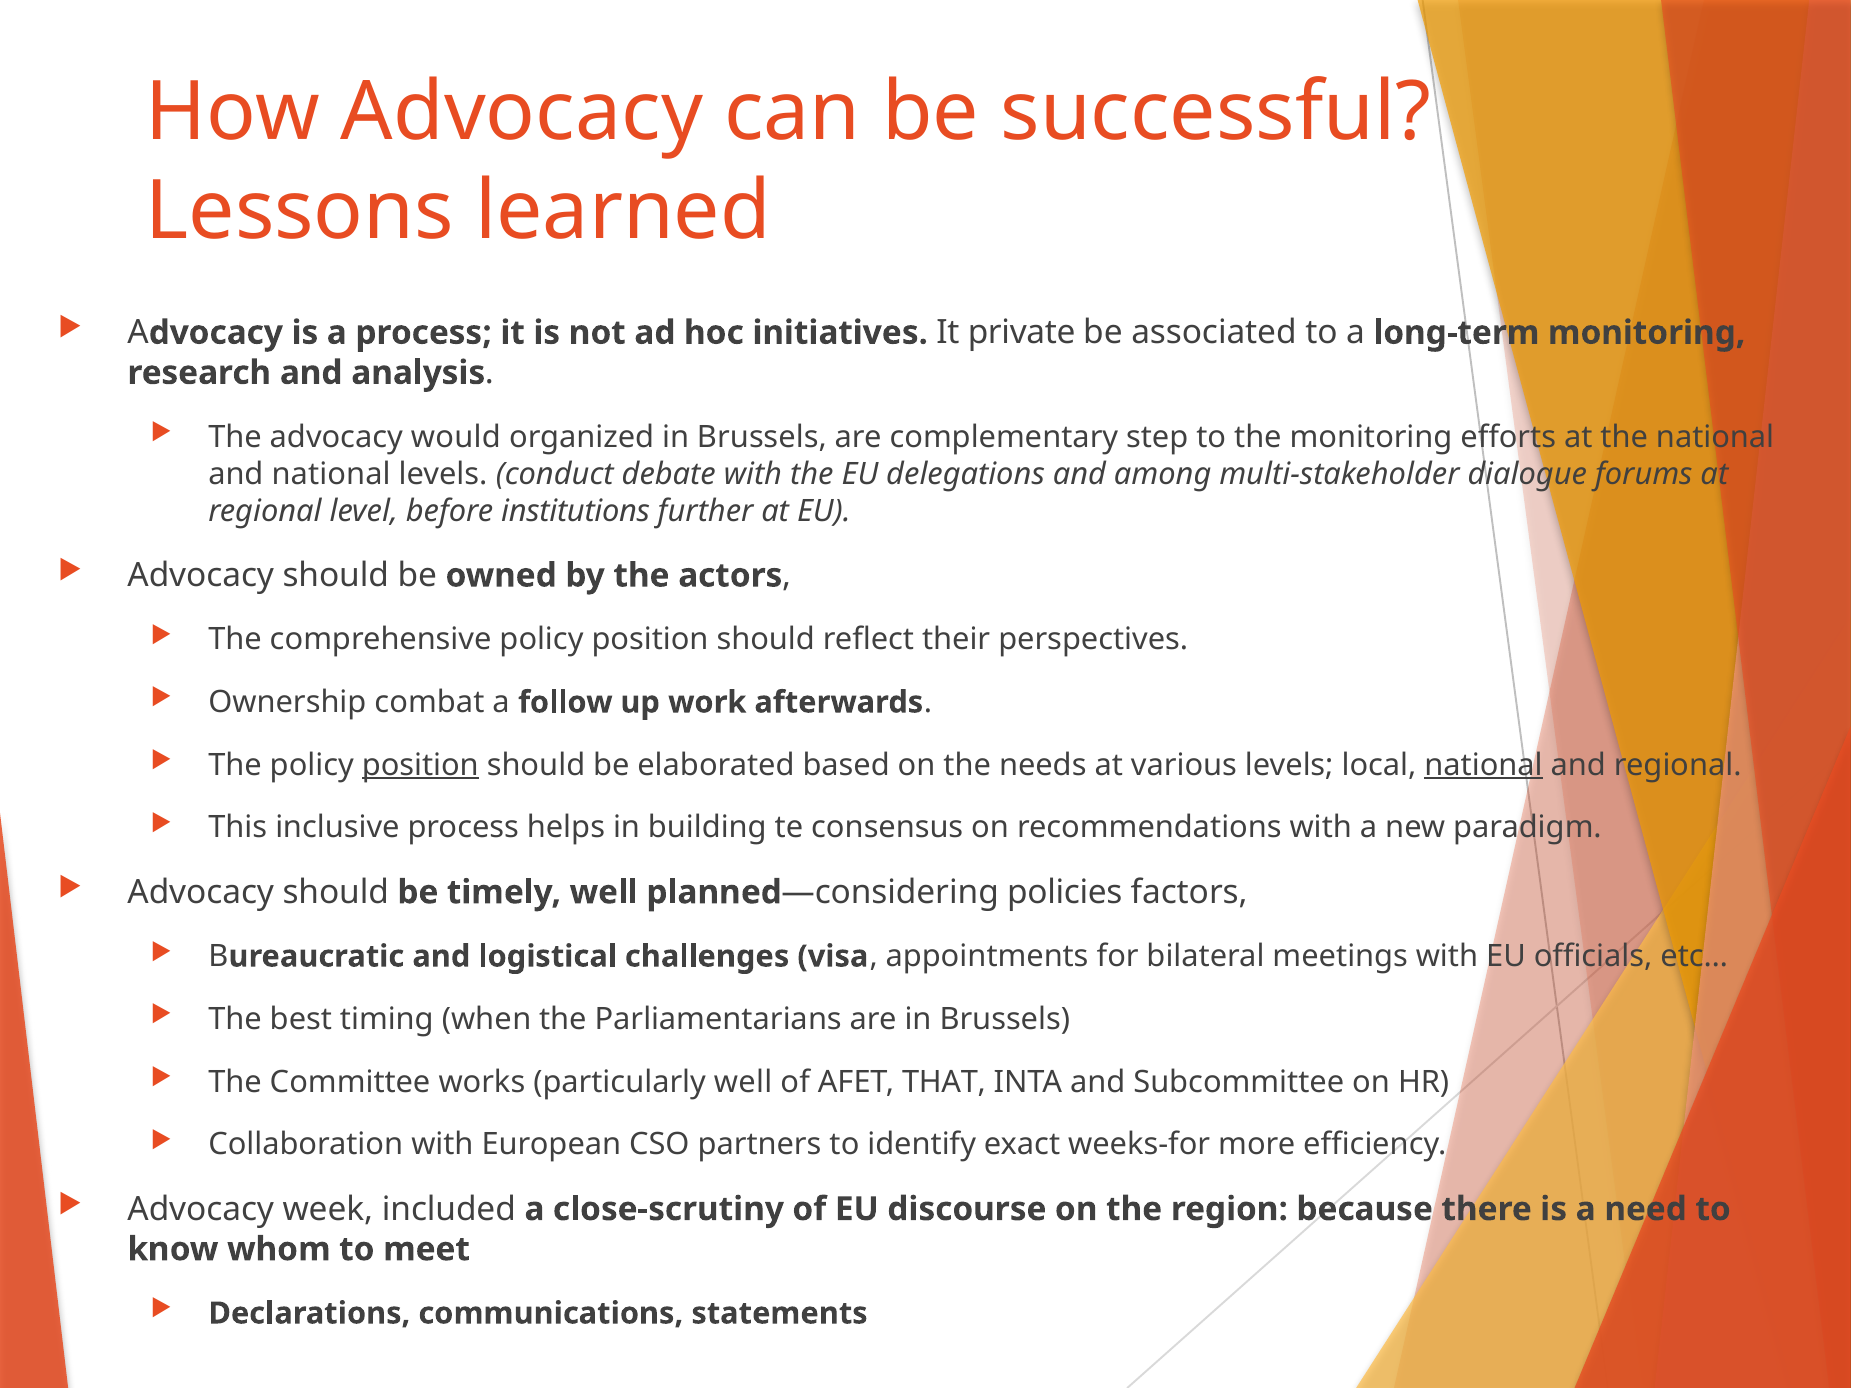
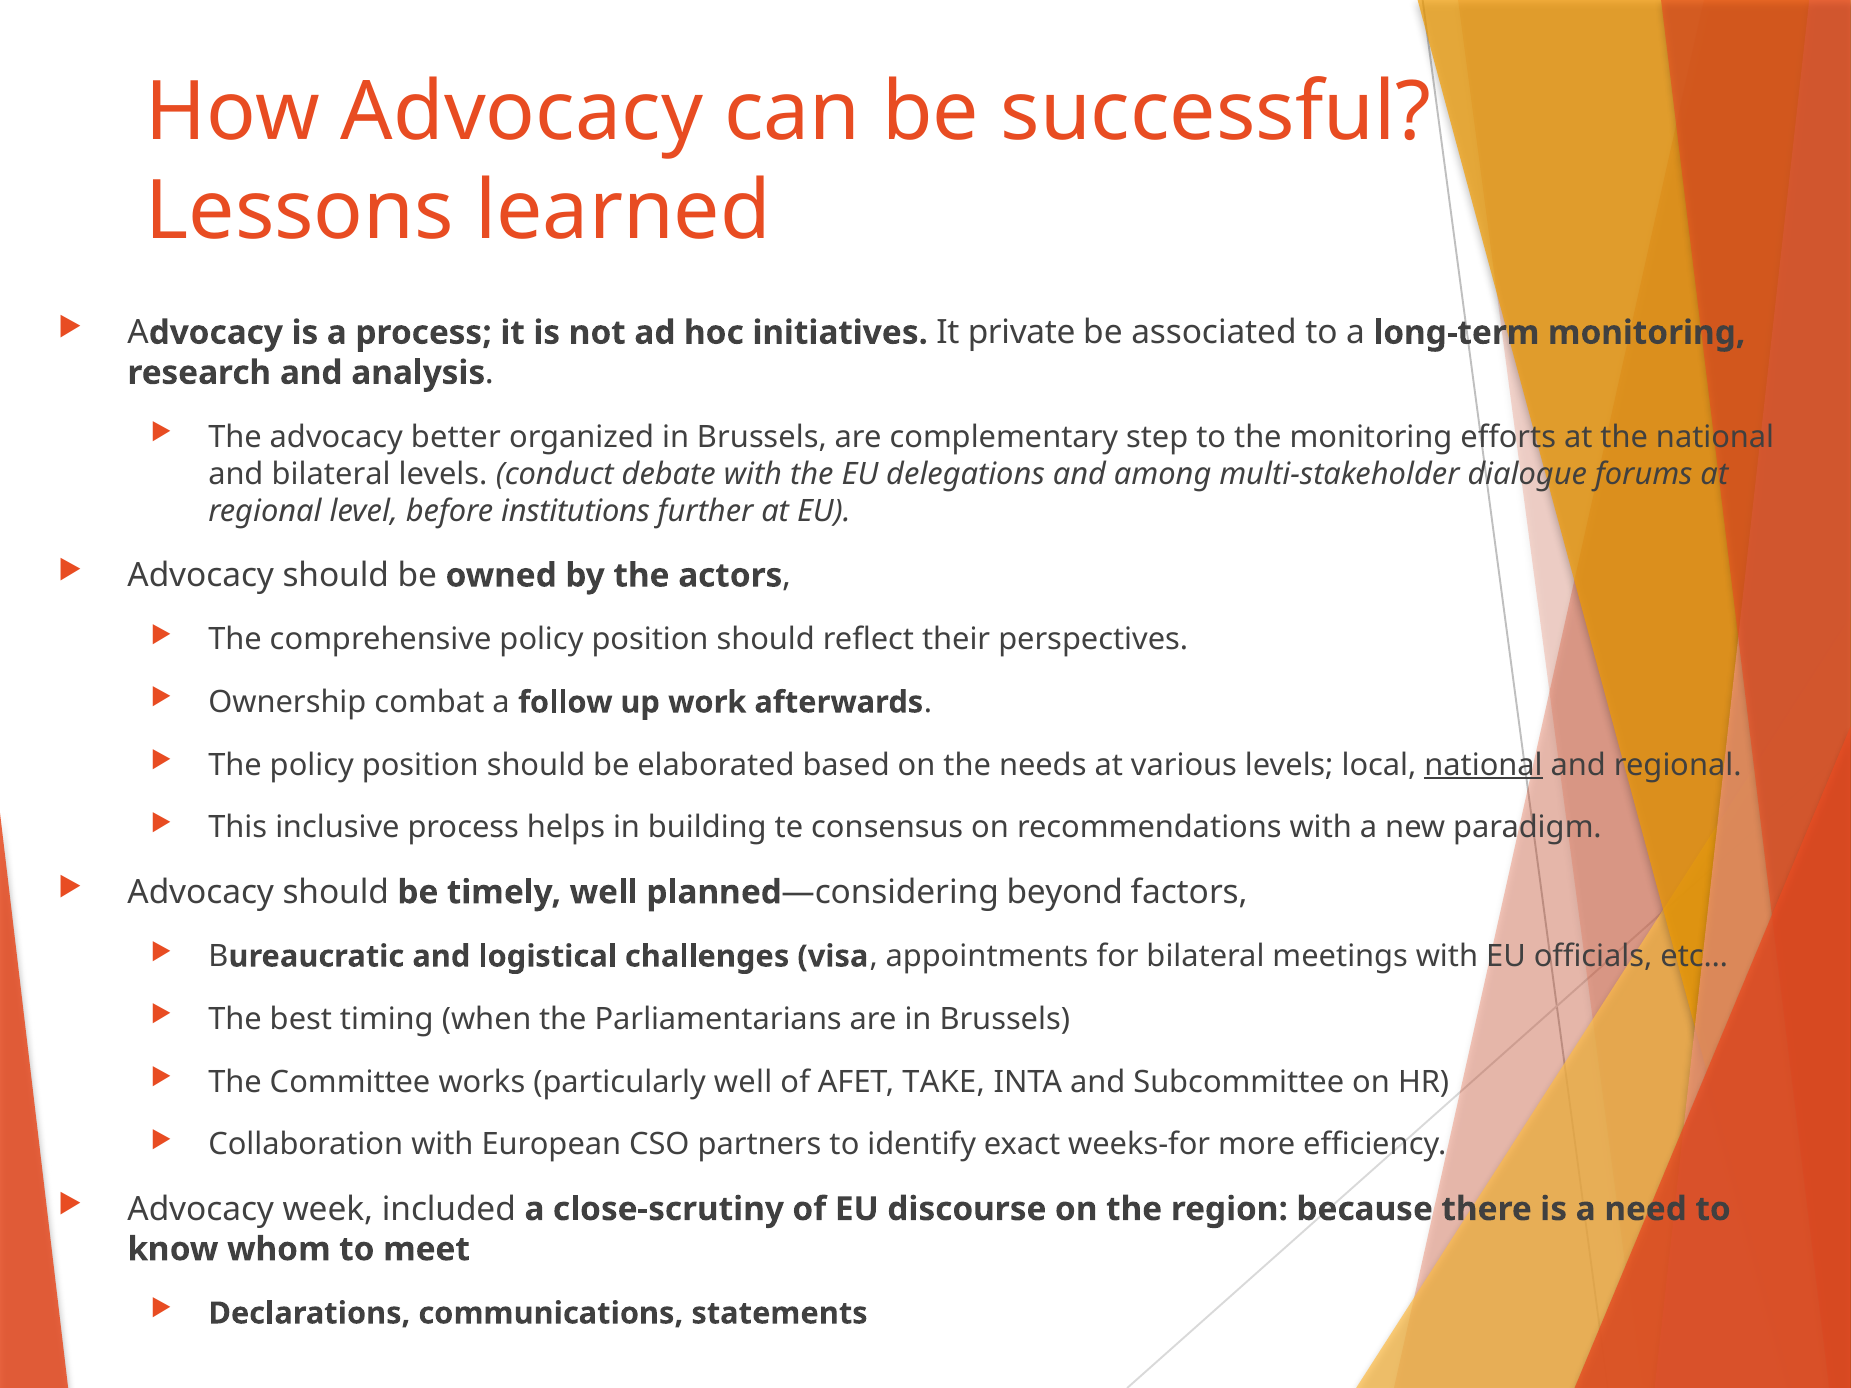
would: would -> better
and national: national -> bilateral
position at (420, 765) underline: present -> none
policies: policies -> beyond
THAT: THAT -> TAKE
